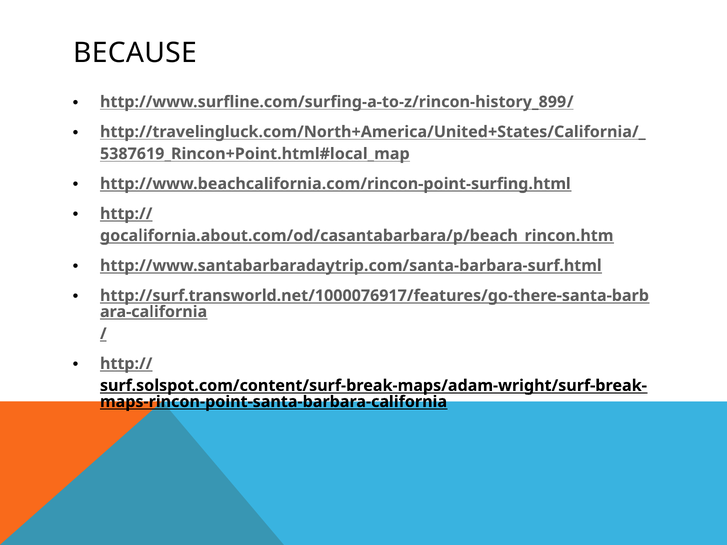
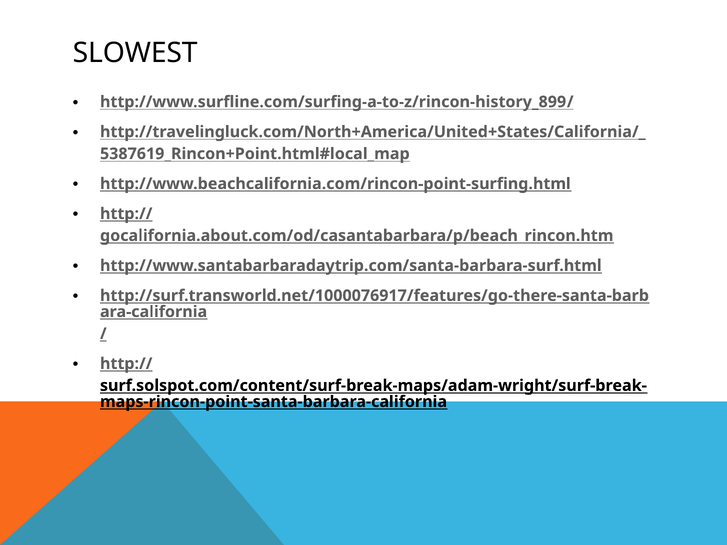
BECAUSE: BECAUSE -> SLOWEST
